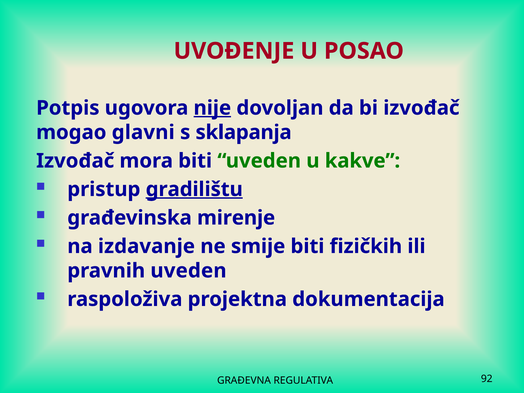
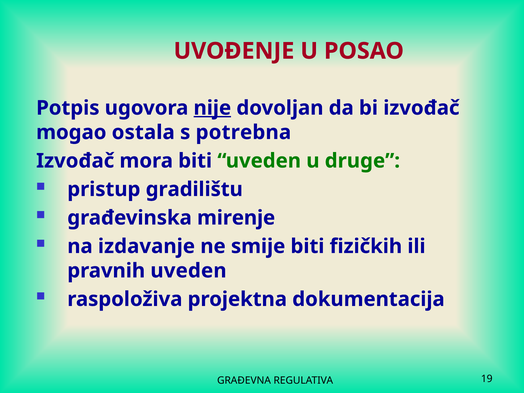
glavni: glavni -> ostala
sklapanja: sklapanja -> potrebna
kakve: kakve -> druge
gradilištu underline: present -> none
92: 92 -> 19
